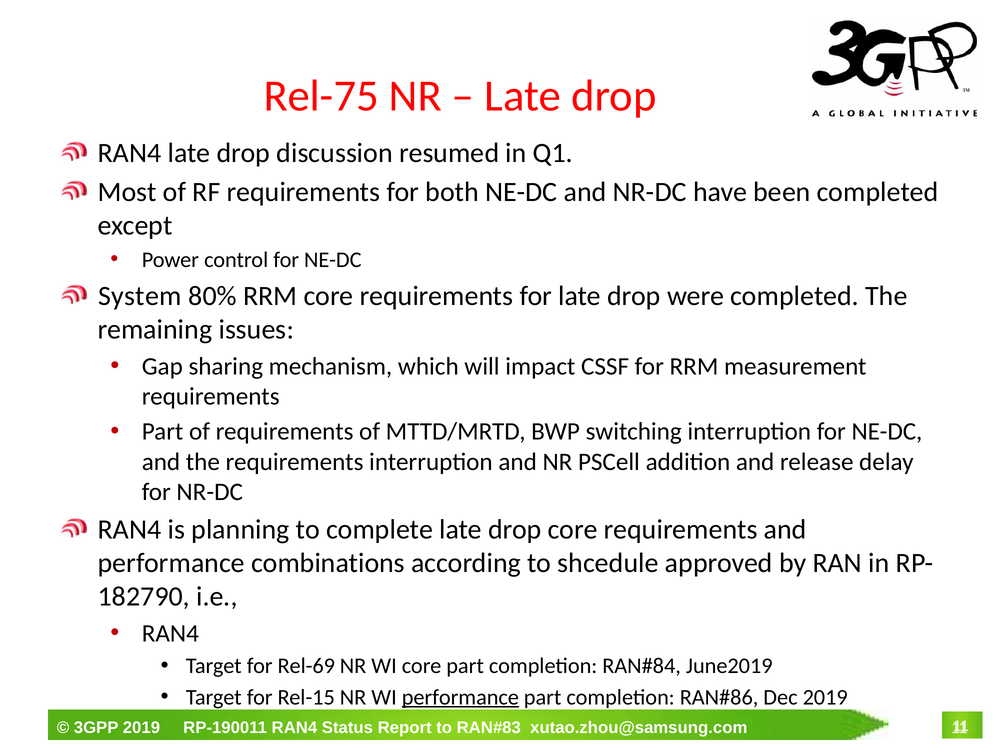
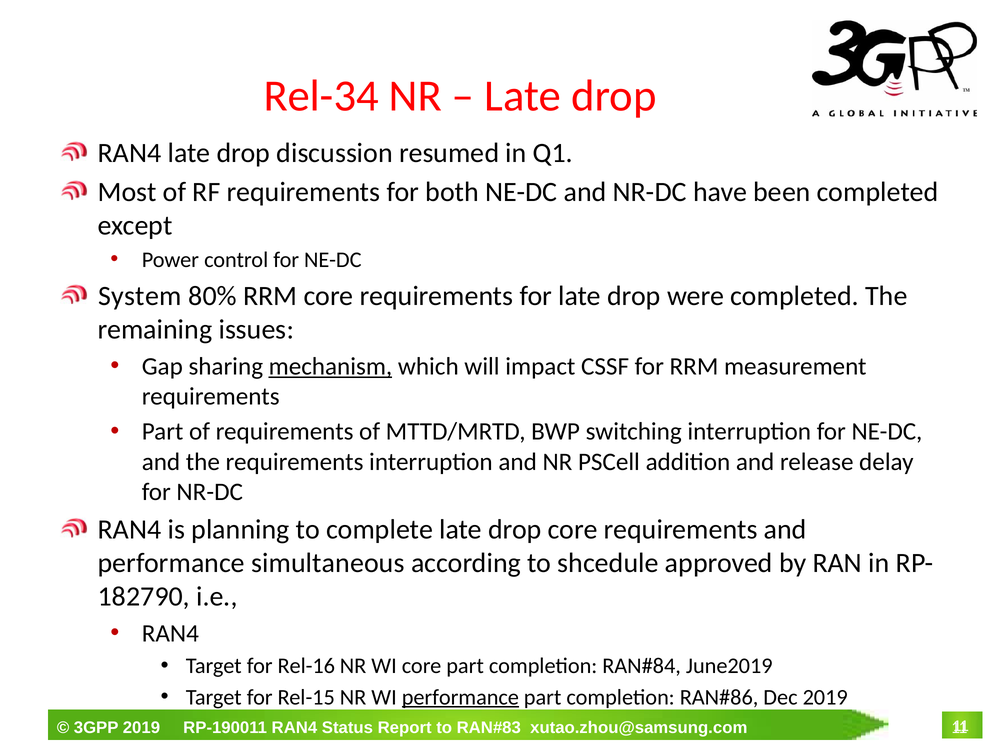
Rel-75: Rel-75 -> Rel-34
mechanism underline: none -> present
combinations: combinations -> simultaneous
Rel-69: Rel-69 -> Rel-16
